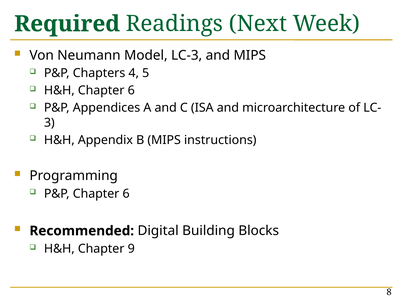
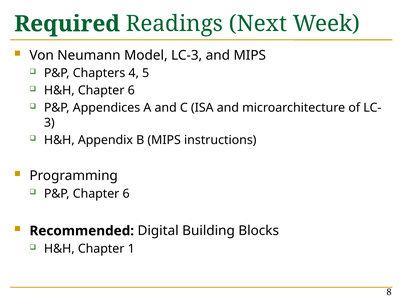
9: 9 -> 1
